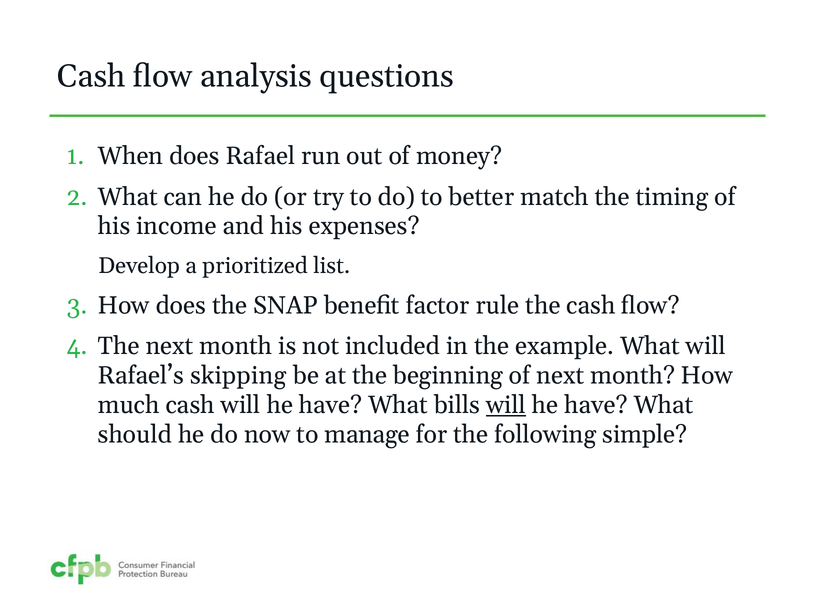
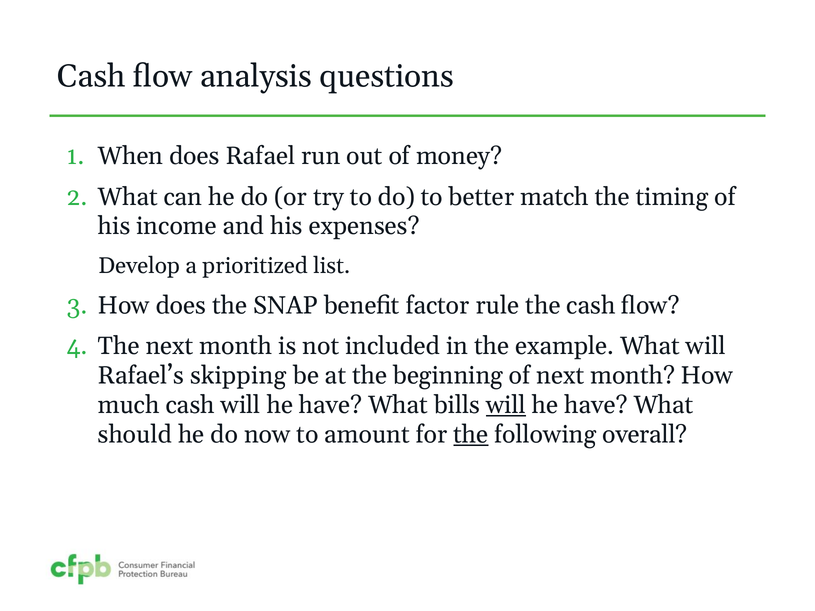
manage: manage -> amount
the at (471, 435) underline: none -> present
simple: simple -> overall
